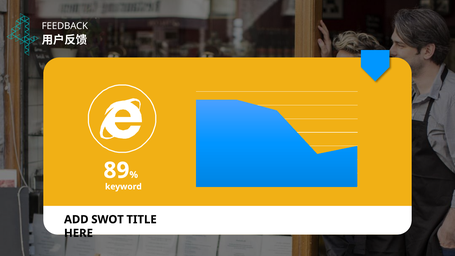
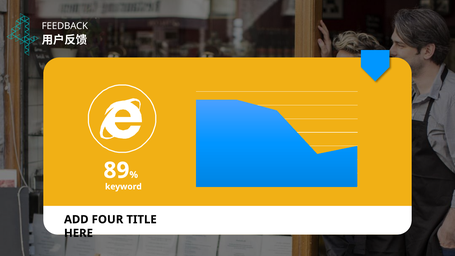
SWOT: SWOT -> FOUR
